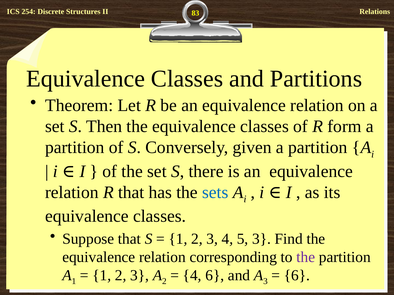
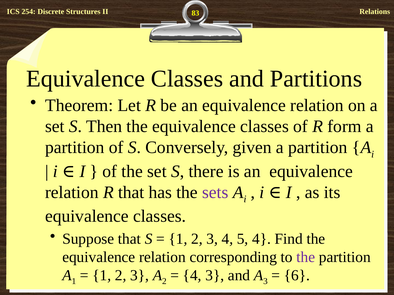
sets colour: blue -> purple
5 3: 3 -> 4
4 6: 6 -> 3
